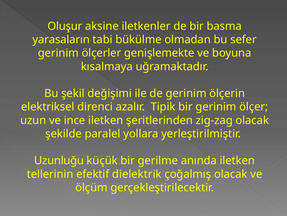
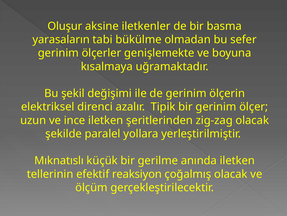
Uzunluğu: Uzunluğu -> Mıknatıslı
dielektrik: dielektrik -> reaksiyon
